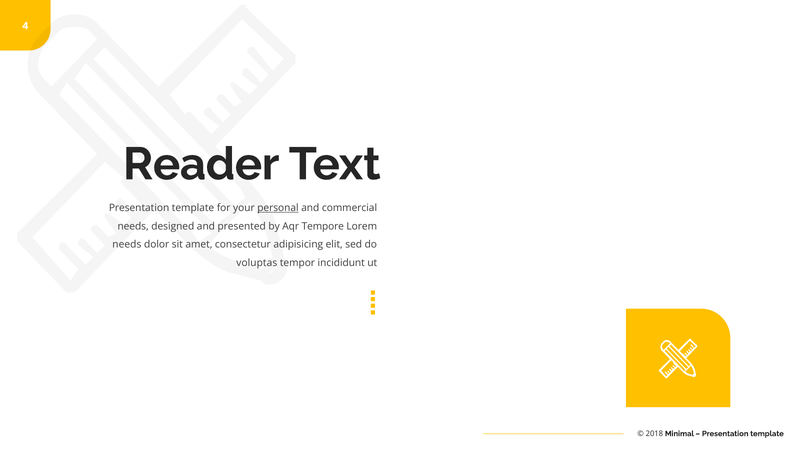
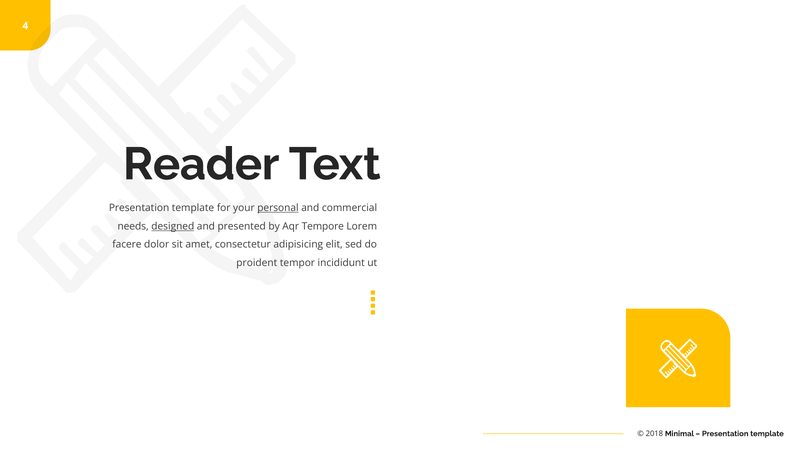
designed underline: none -> present
needs at (127, 245): needs -> facere
voluptas: voluptas -> proident
